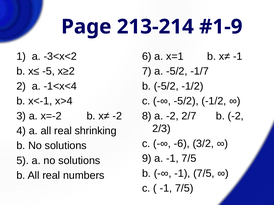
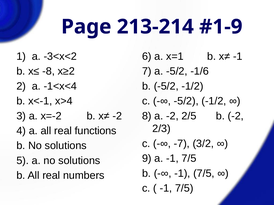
-5: -5 -> -8
-1/7: -1/7 -> -1/6
2/7: 2/7 -> 2/5
shrinking: shrinking -> functions
-6: -6 -> -7
